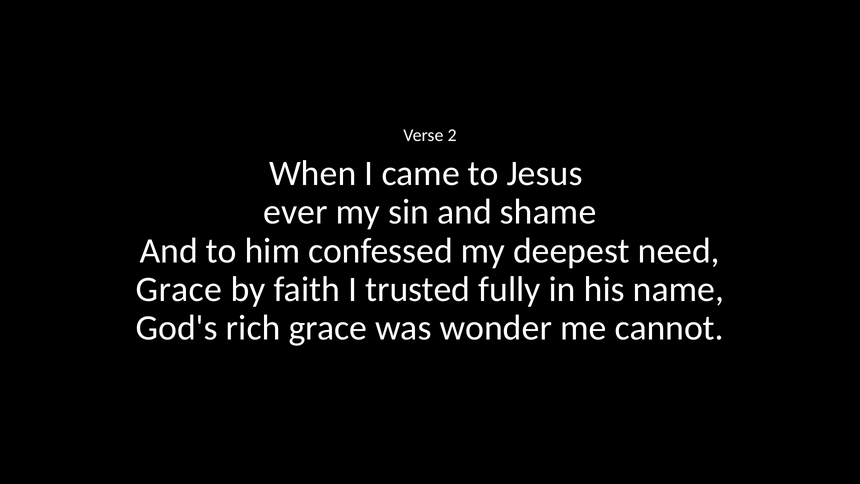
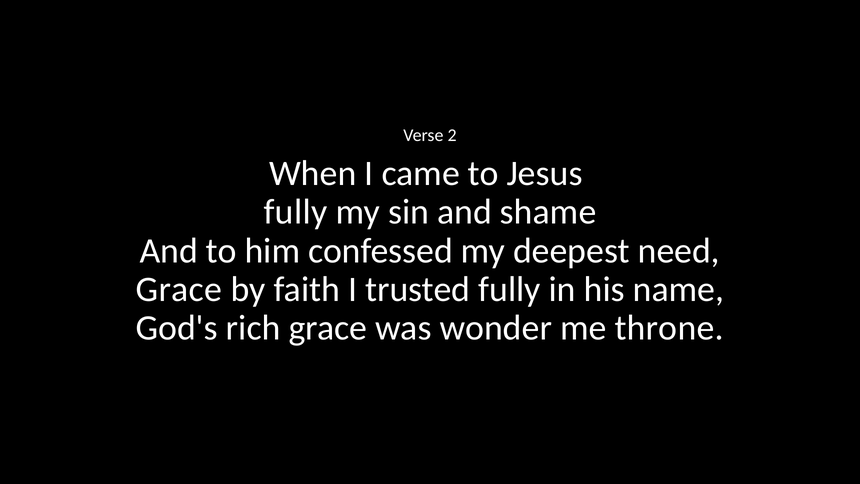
ever at (296, 212): ever -> fully
cannot: cannot -> throne
